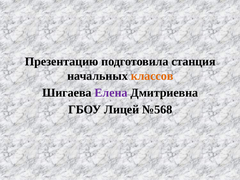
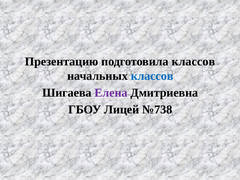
подготовила станция: станция -> классов
классов at (152, 76) colour: orange -> blue
№568: №568 -> №738
